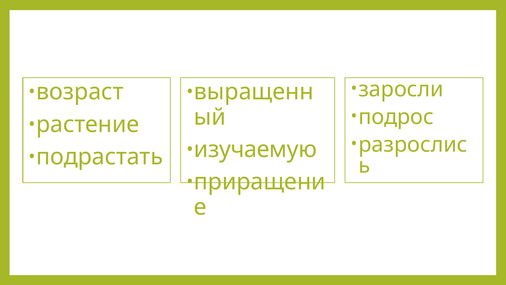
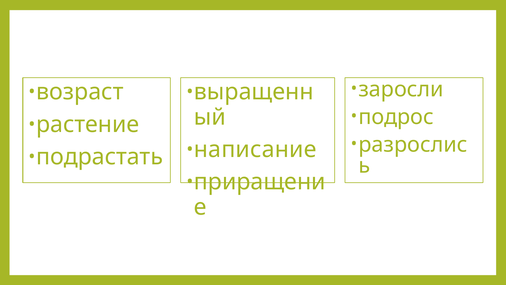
изучаемую: изучаемую -> написание
